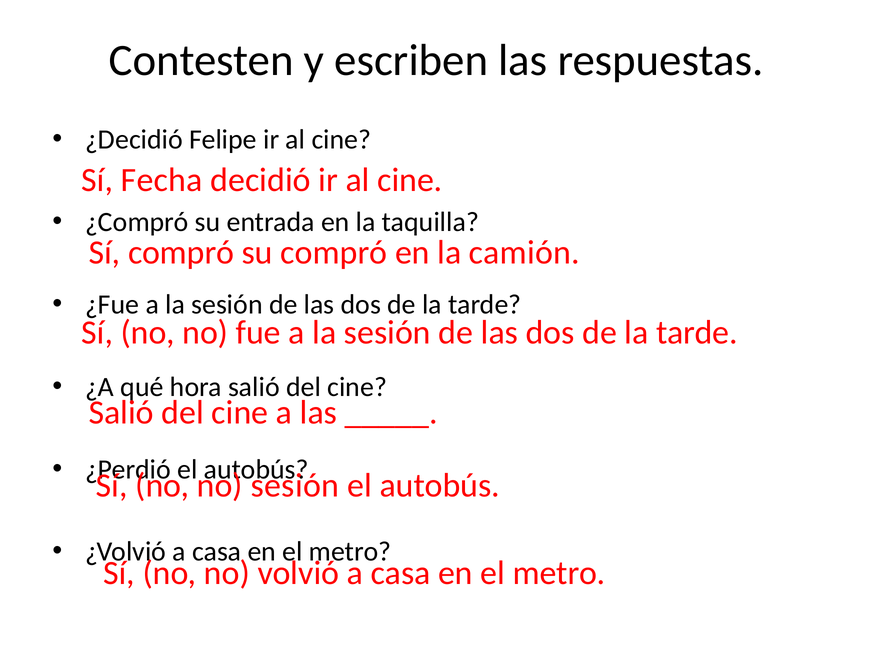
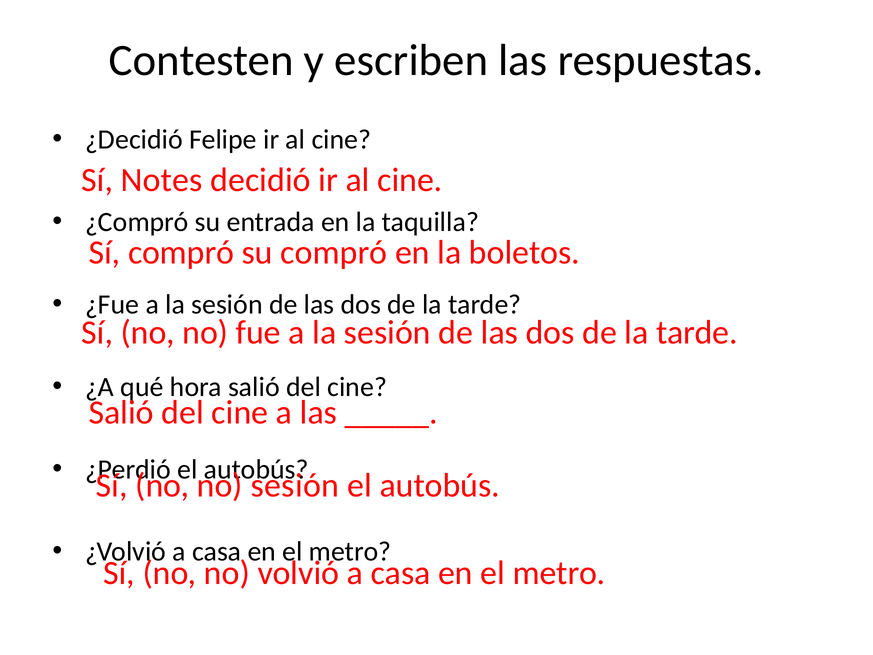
Fecha: Fecha -> Notes
camión: camión -> boletos
